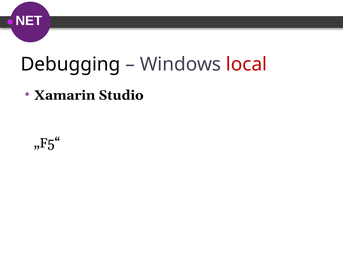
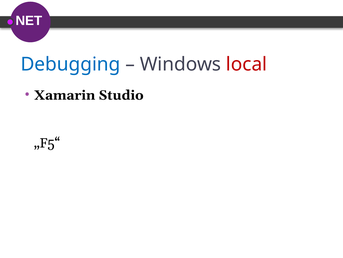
Debugging colour: black -> blue
